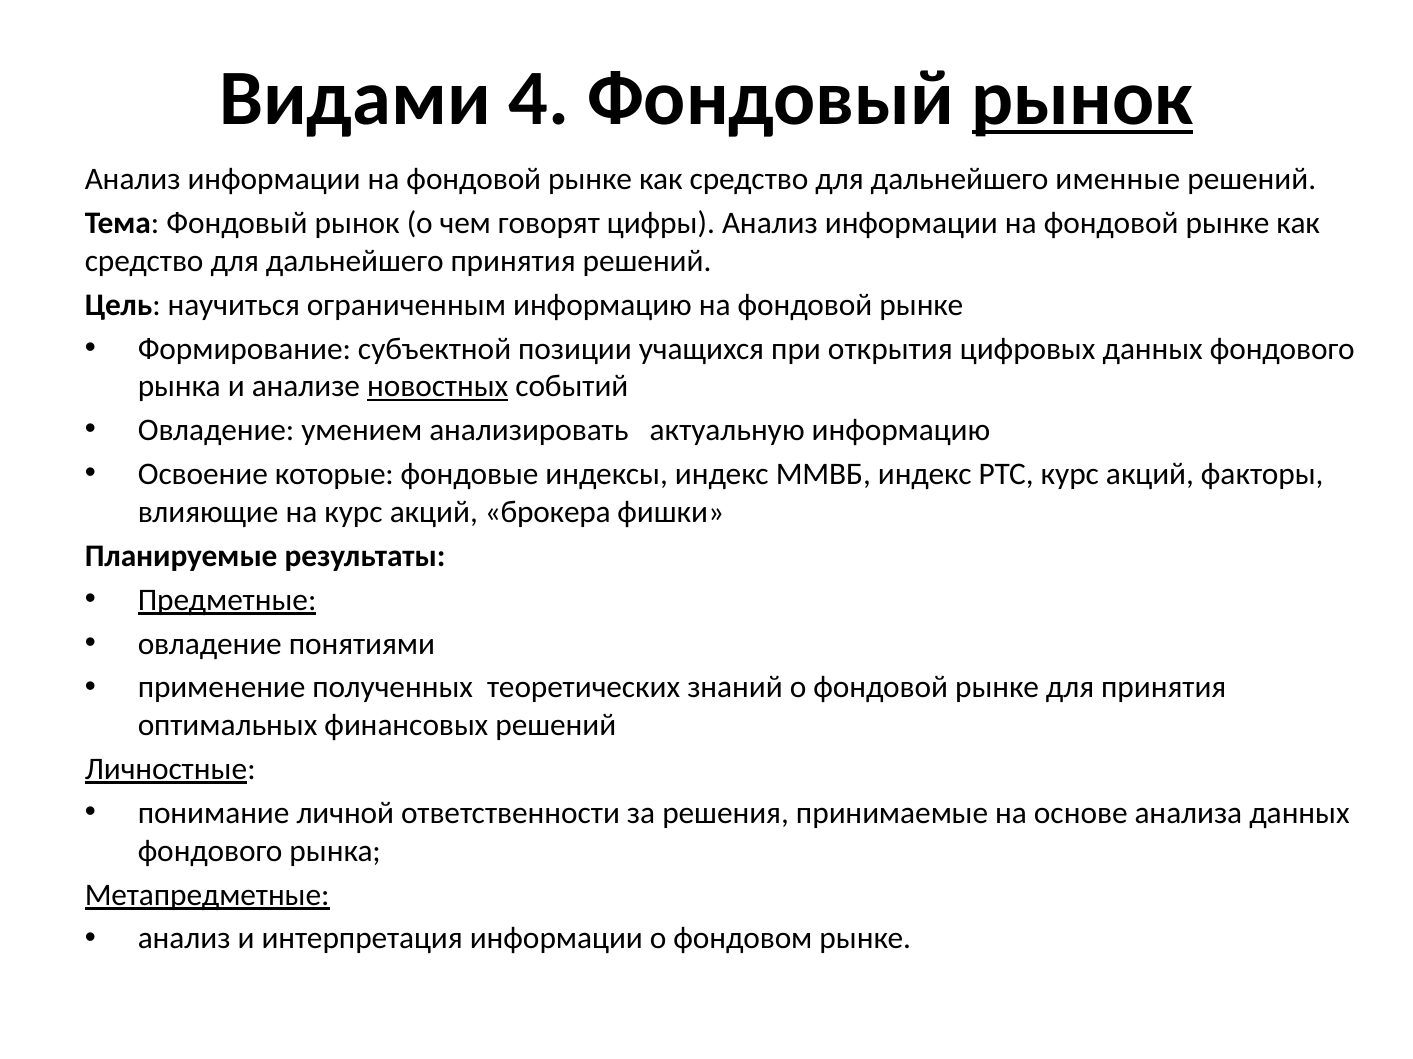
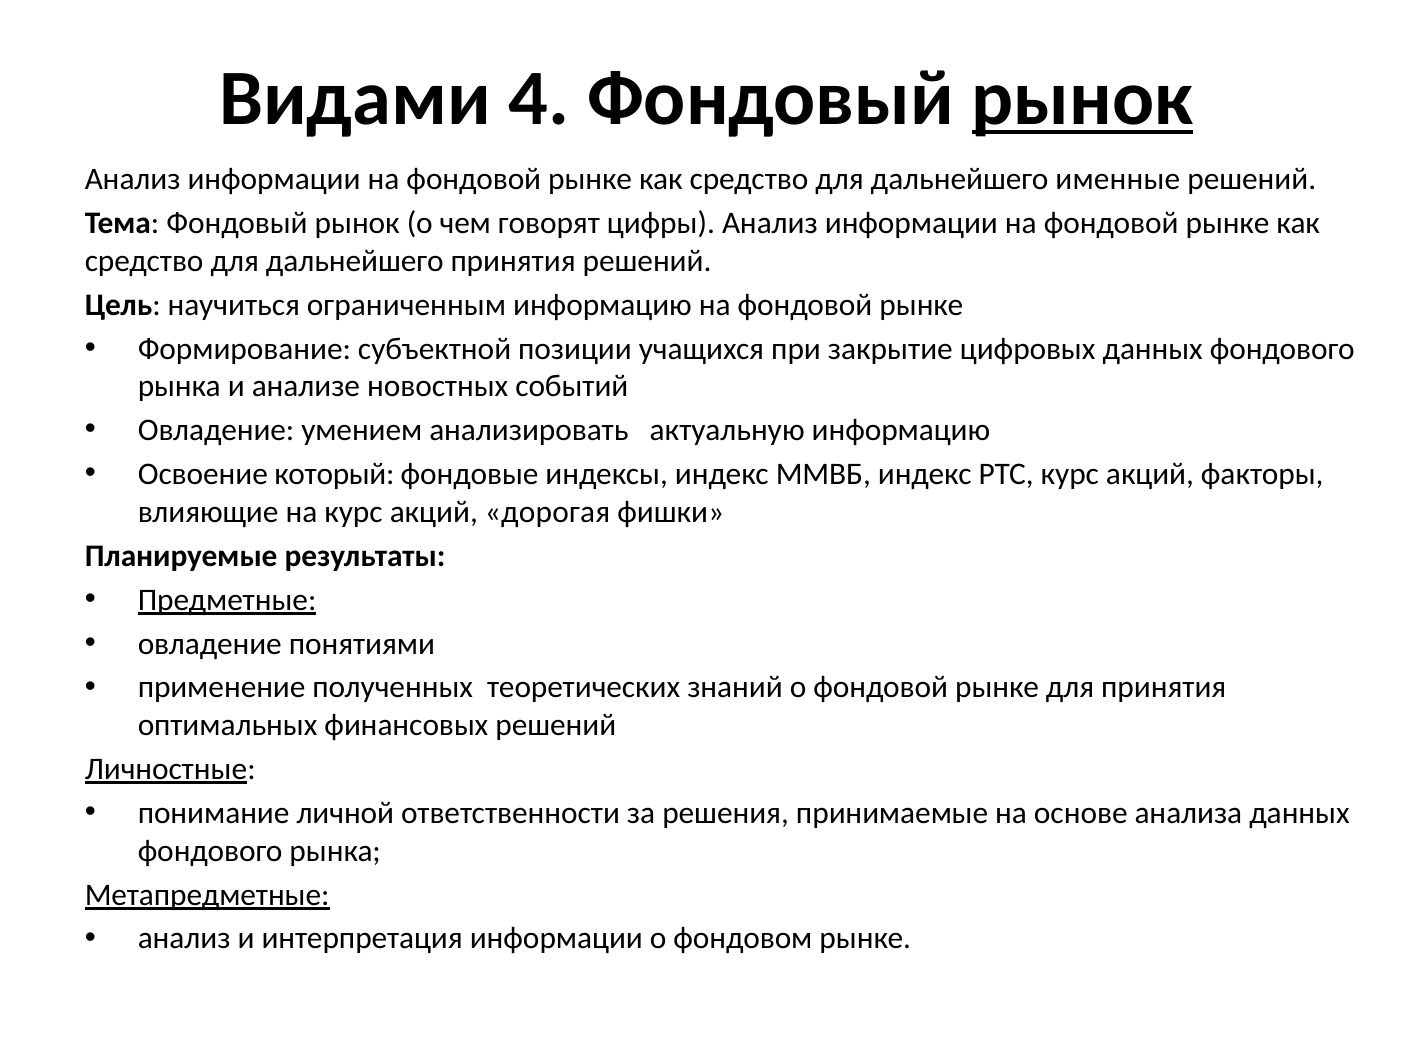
открытия: открытия -> закрытие
новостных underline: present -> none
которые: которые -> который
брокера: брокера -> дорогая
